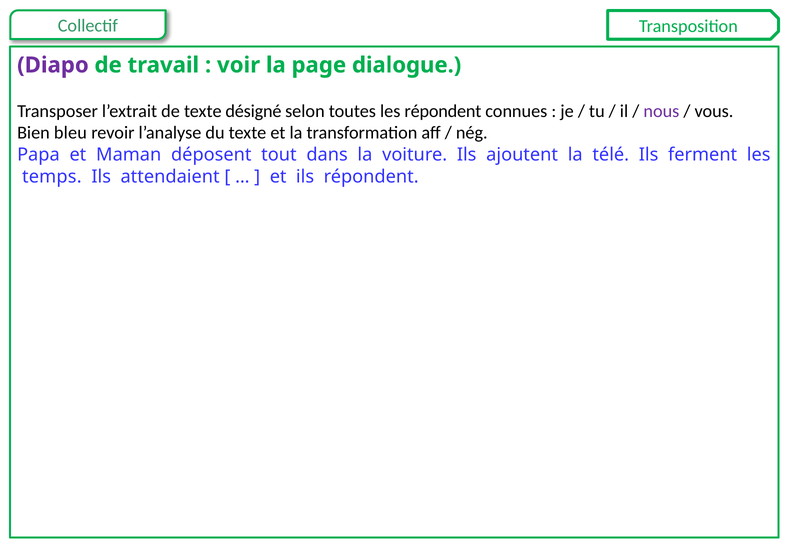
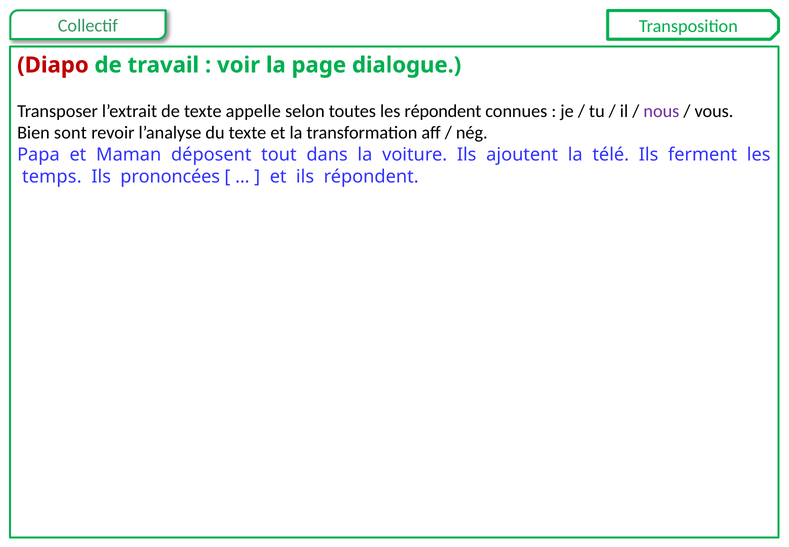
Diapo colour: purple -> red
désigné: désigné -> appelle
bleu: bleu -> sont
attendaient: attendaient -> prononcées
